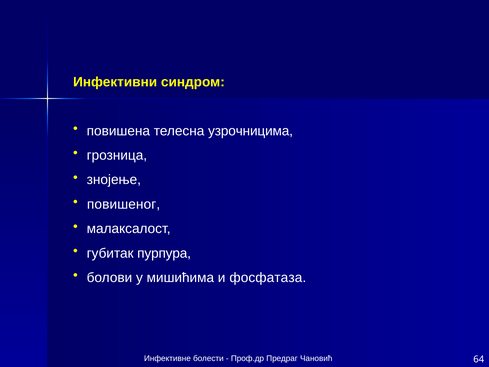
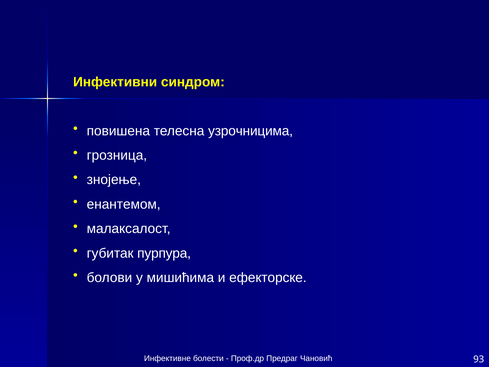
повишеног: повишеног -> енантемом
фосфатаза: фосфатаза -> ефекторске
64: 64 -> 93
